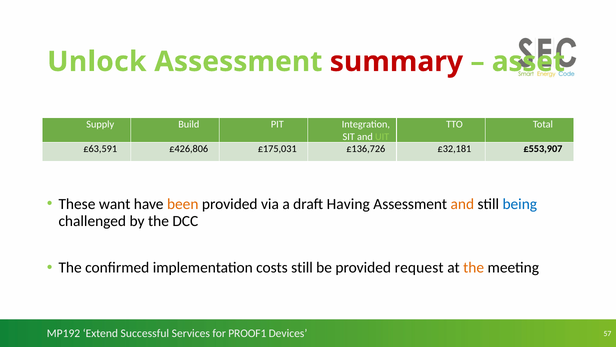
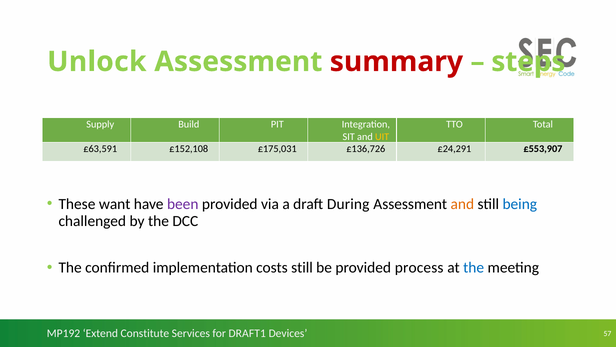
asset: asset -> steps
UIT colour: light green -> yellow
£426,806: £426,806 -> £152,108
£32,181: £32,181 -> £24,291
been colour: orange -> purple
Having: Having -> During
request: request -> process
the at (474, 267) colour: orange -> blue
Successful: Successful -> Constitute
PROOF1: PROOF1 -> DRAFT1
